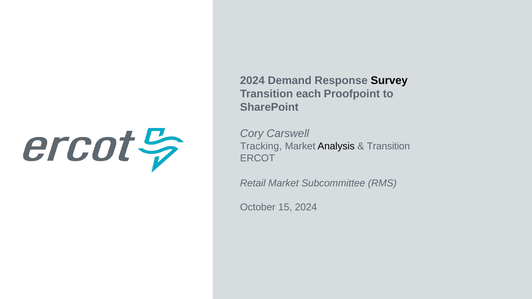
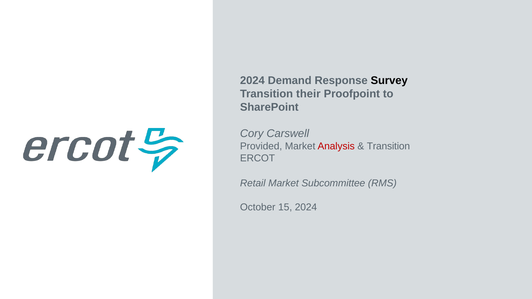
each: each -> their
Tracking: Tracking -> Provided
Analysis colour: black -> red
